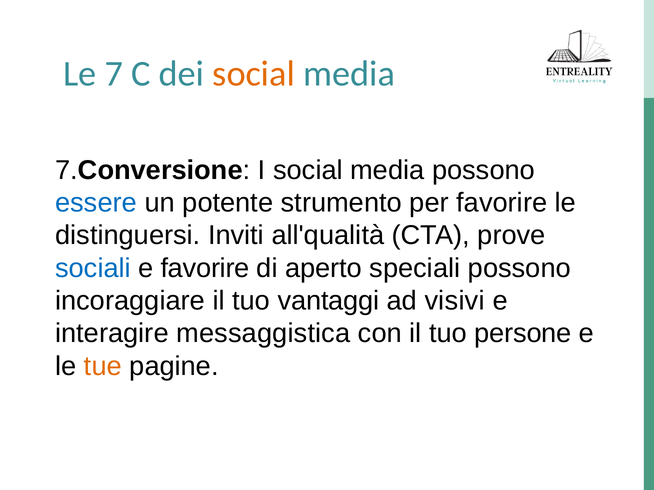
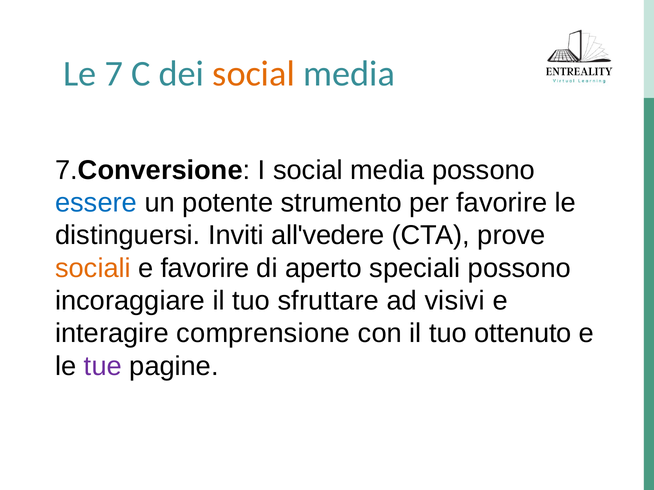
all'qualità: all'qualità -> all'vedere
sociali colour: blue -> orange
vantaggi: vantaggi -> sfruttare
messaggistica: messaggistica -> comprensione
persone: persone -> ottenuto
tue colour: orange -> purple
